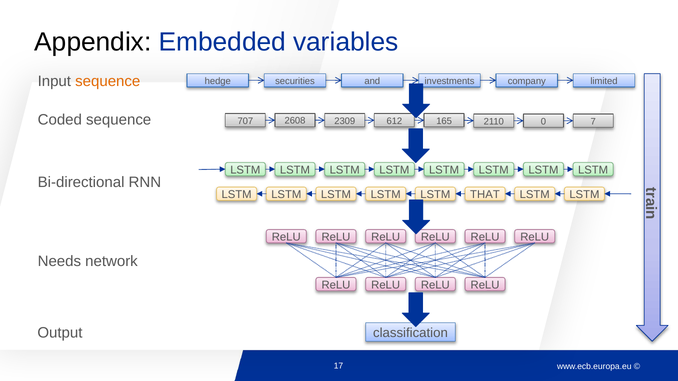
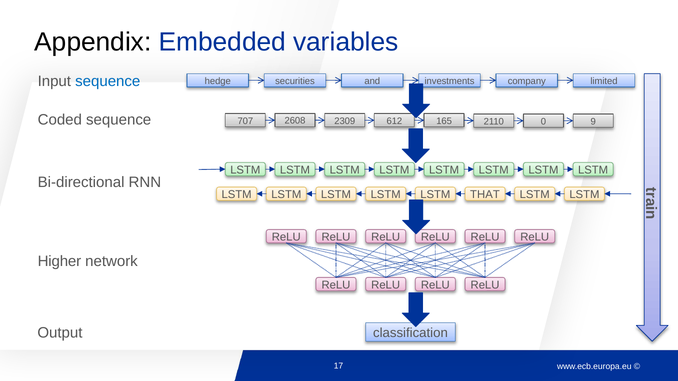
sequence at (108, 81) colour: orange -> blue
7: 7 -> 9
Needs: Needs -> Higher
